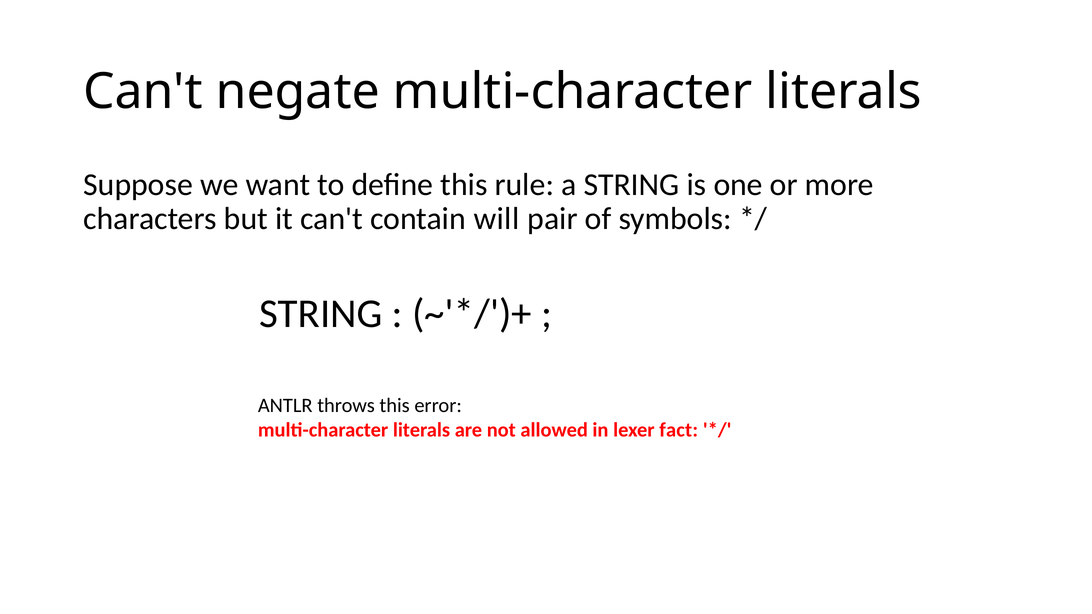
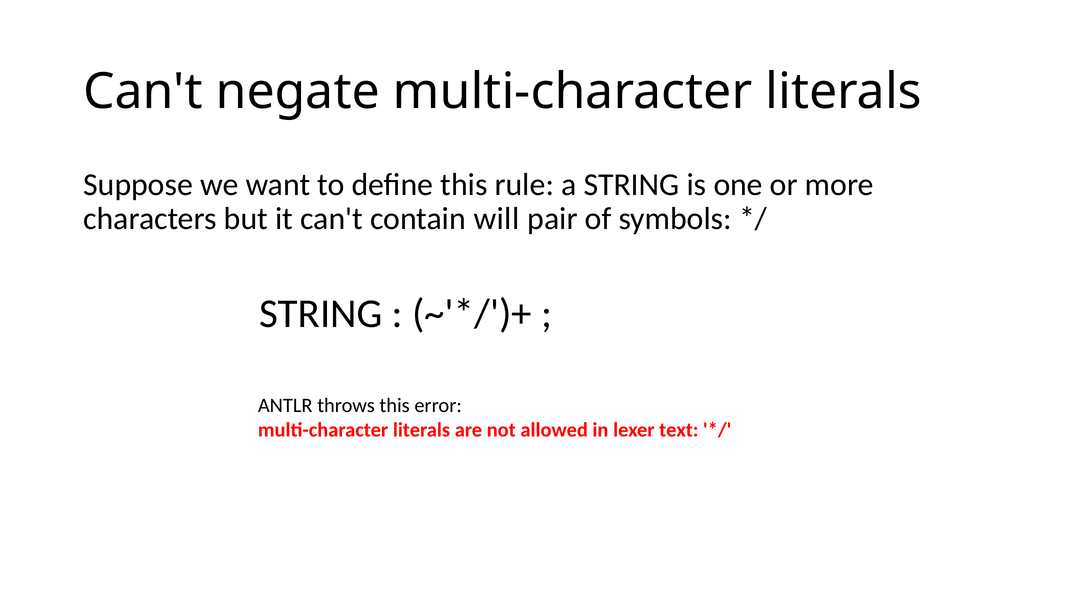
fact: fact -> text
